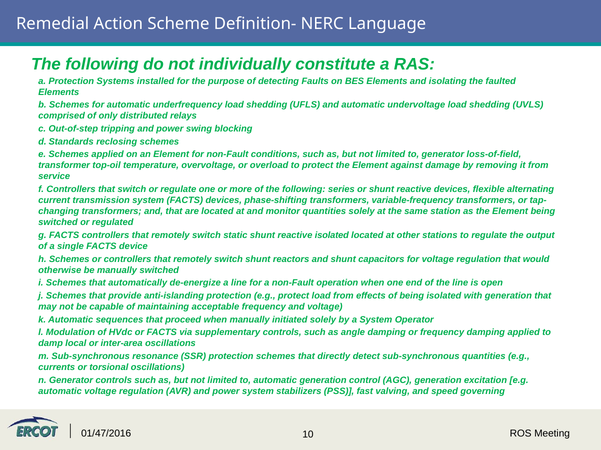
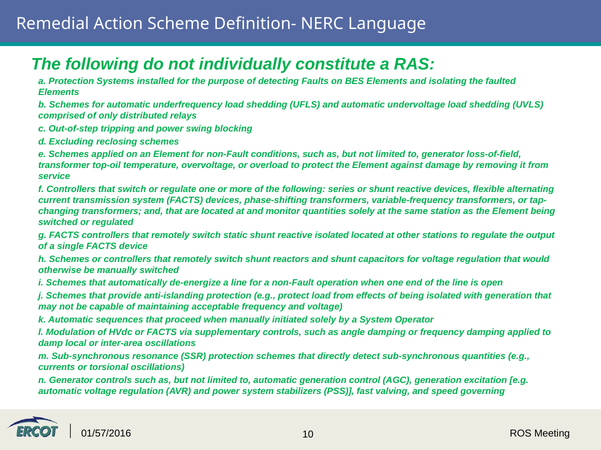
Standards: Standards -> Excluding
01/47/2016: 01/47/2016 -> 01/57/2016
